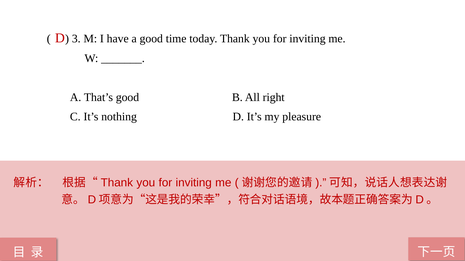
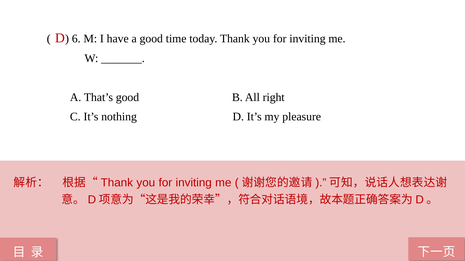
3: 3 -> 6
